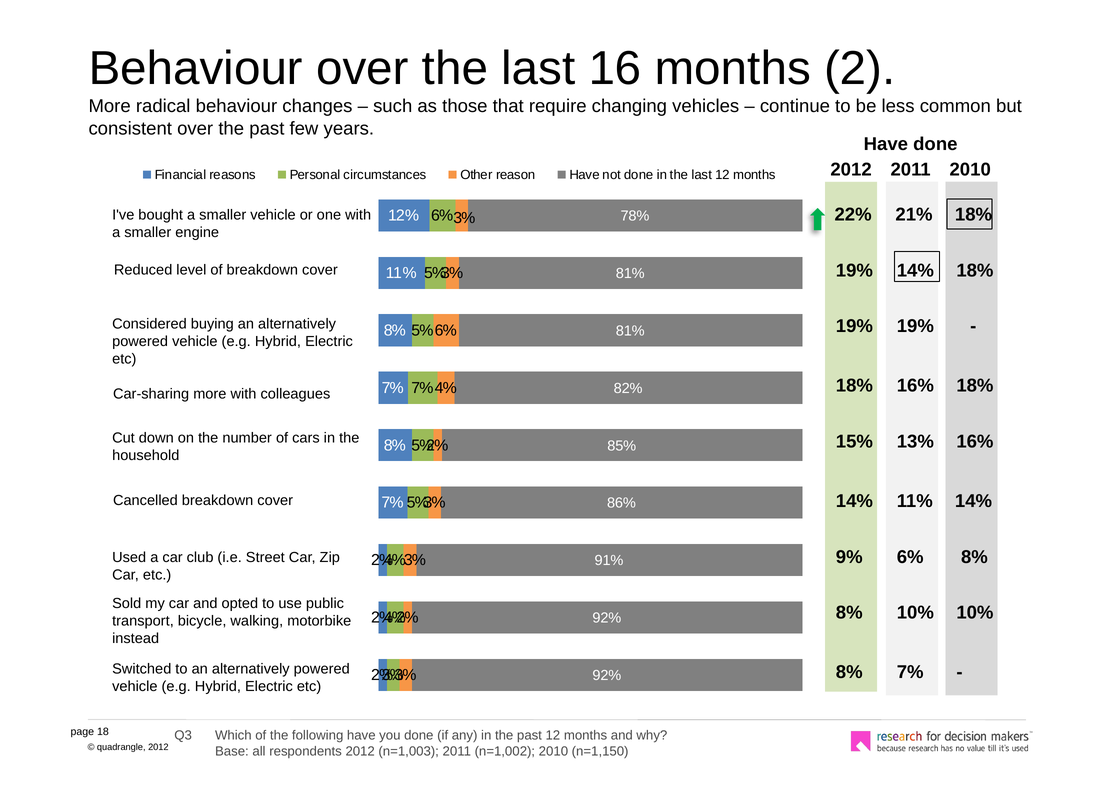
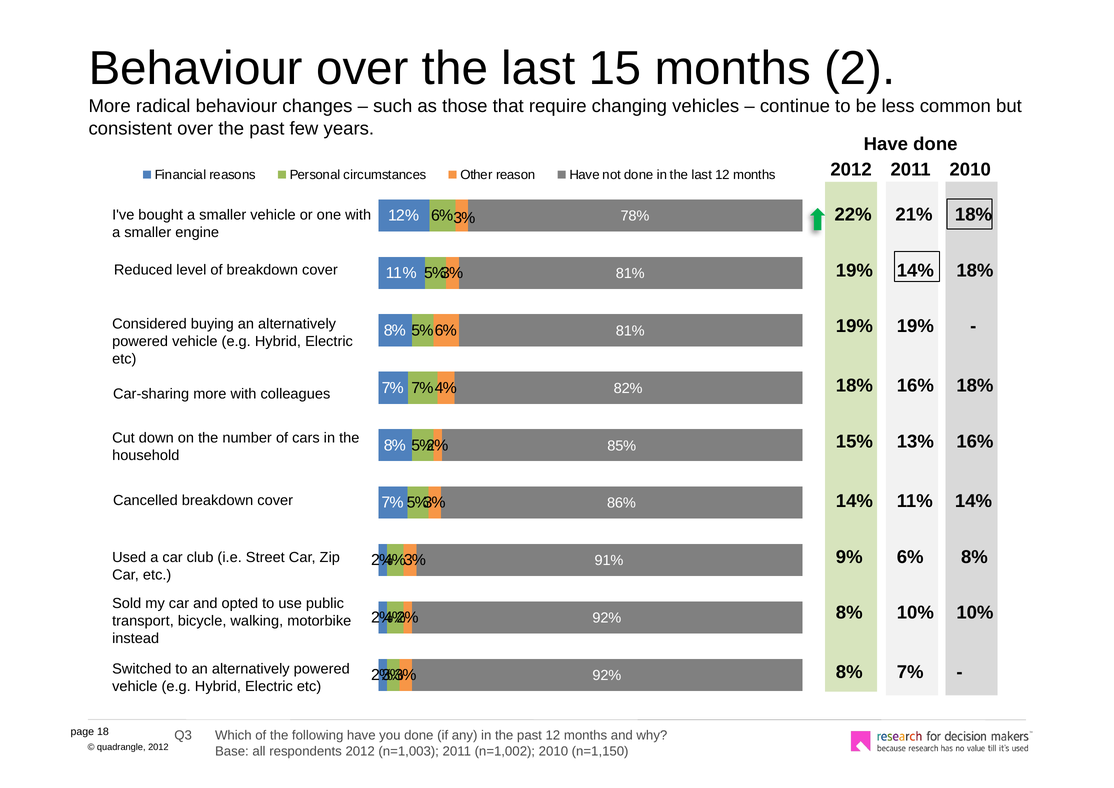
16: 16 -> 15
